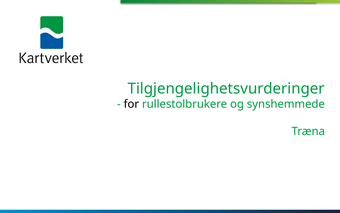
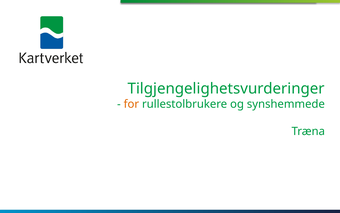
for colour: black -> orange
